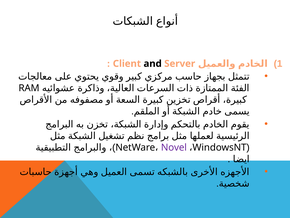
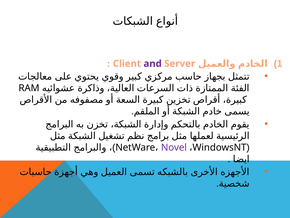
and colour: black -> purple
